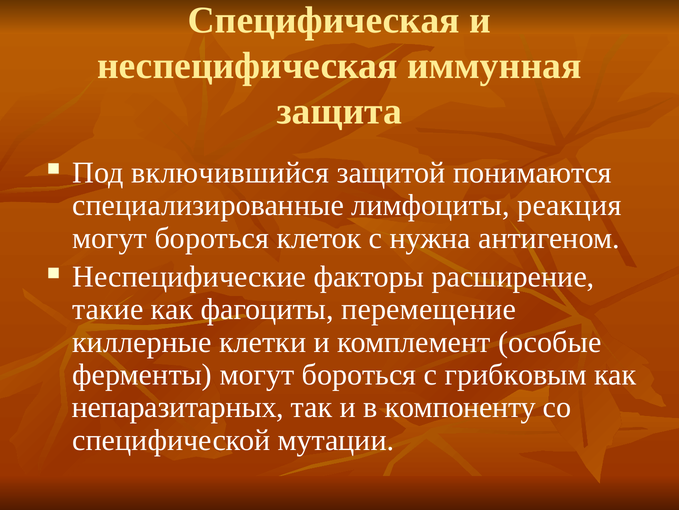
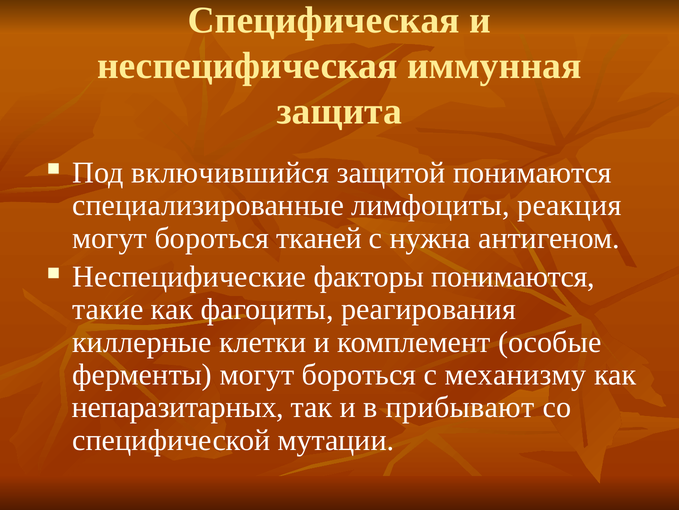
клеток: клеток -> тканей
факторы расширение: расширение -> понимаются
перемещение: перемещение -> реагирования
грибковым: грибковым -> механизму
компоненту: компоненту -> прибывают
